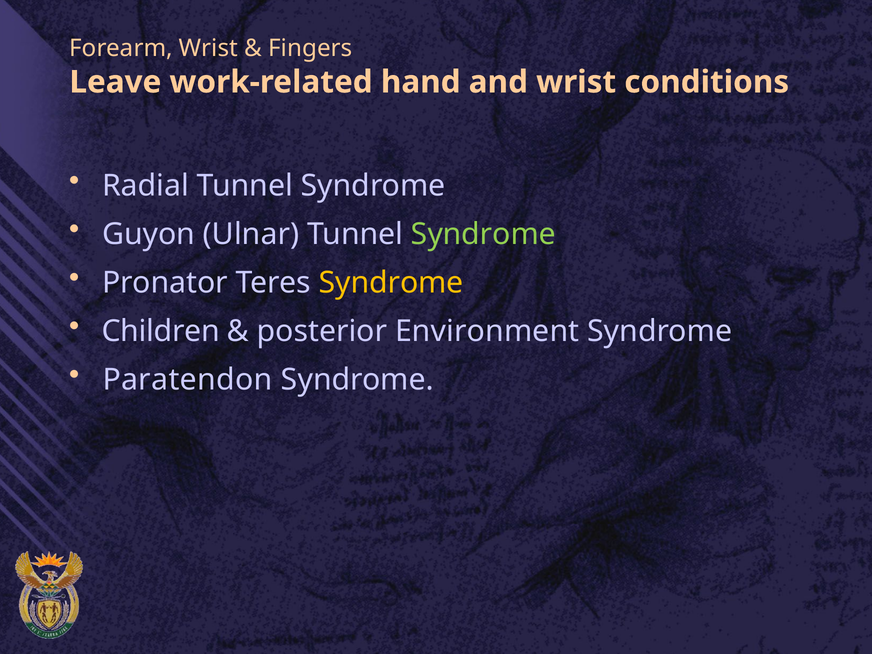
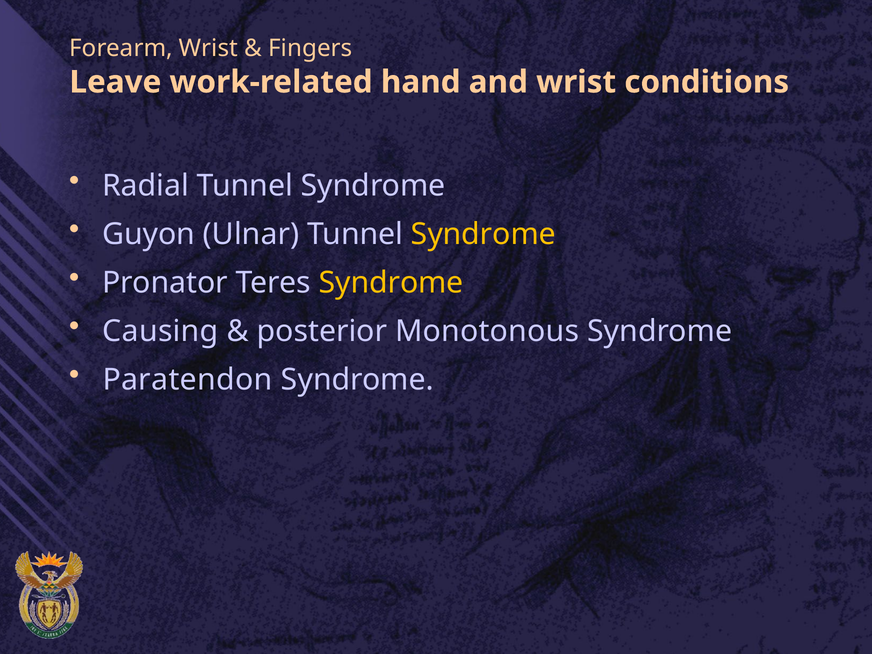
Syndrome at (483, 234) colour: light green -> yellow
Children: Children -> Causing
Environment: Environment -> Monotonous
